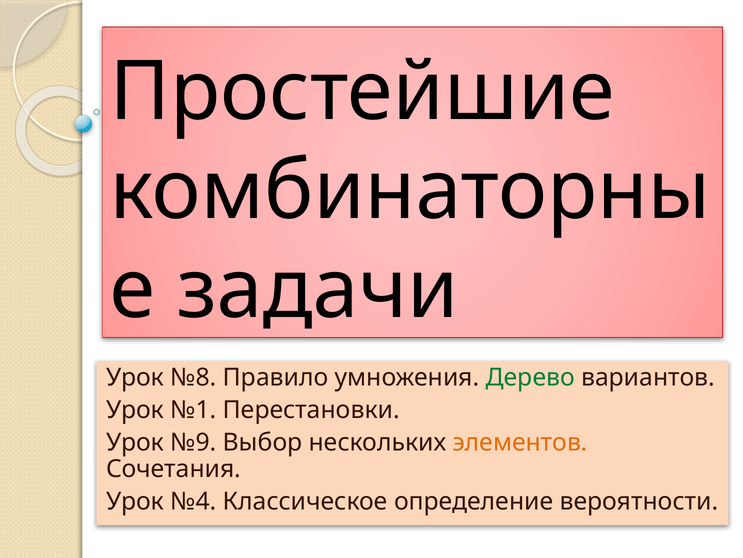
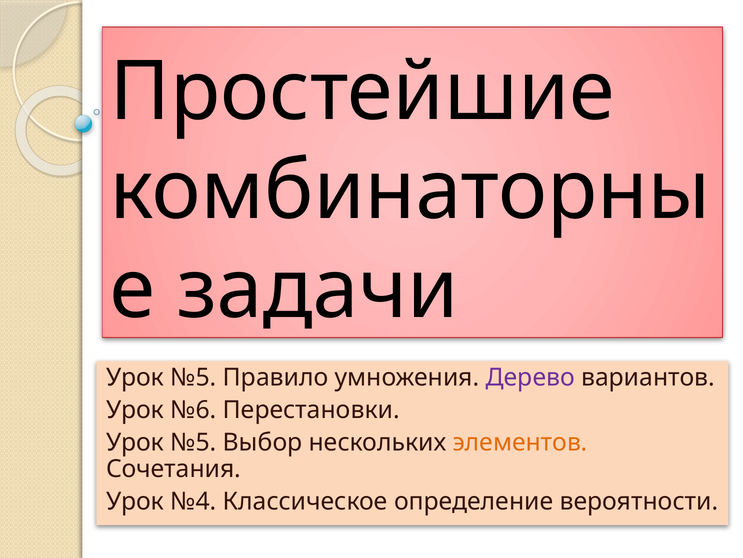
№8 at (193, 377): №8 -> №5
Дерево colour: green -> purple
№1: №1 -> №6
№9 at (193, 442): №9 -> №5
